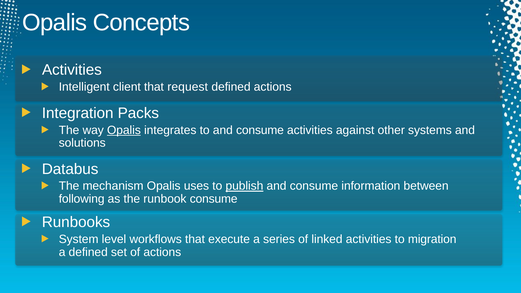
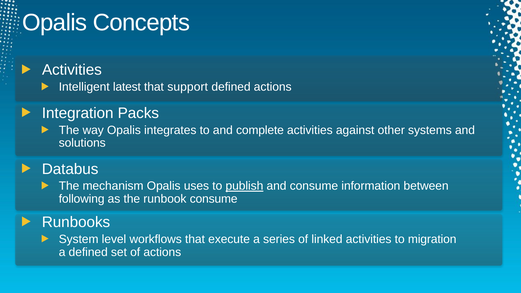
client: client -> latest
request: request -> support
Opalis at (124, 130) underline: present -> none
to and consume: consume -> complete
